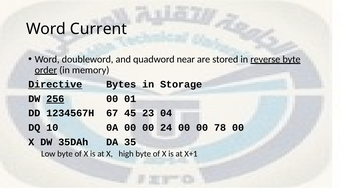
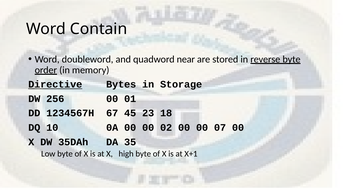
Current: Current -> Contain
256 underline: present -> none
04: 04 -> 18
24: 24 -> 02
78: 78 -> 07
